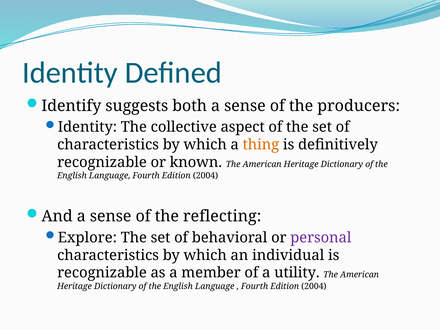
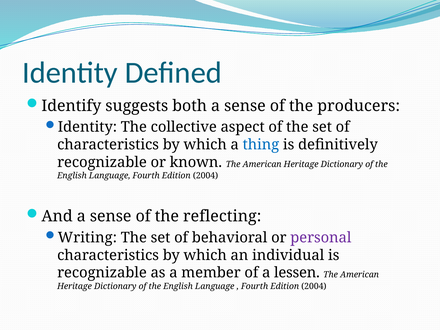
thing colour: orange -> blue
Explore: Explore -> Writing
utility: utility -> lessen
